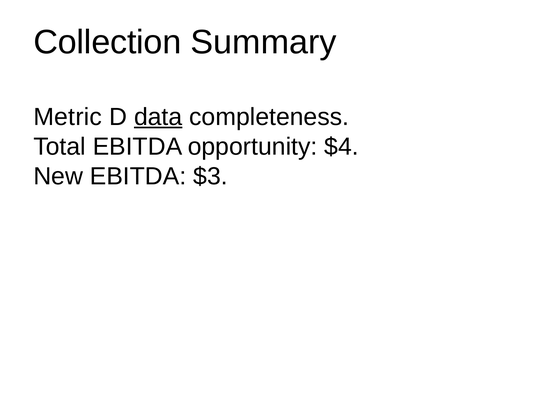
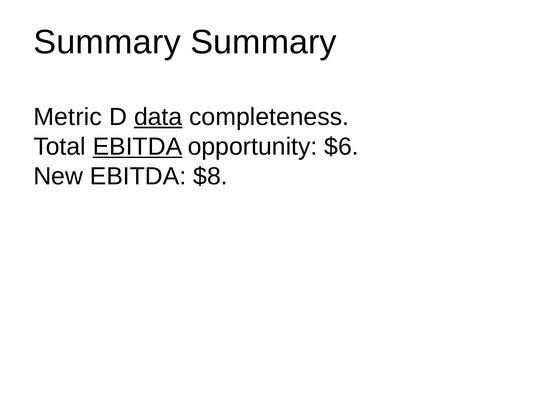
Collection at (107, 42): Collection -> Summary
EBITDA at (137, 147) underline: none -> present
$4: $4 -> $6
$3: $3 -> $8
